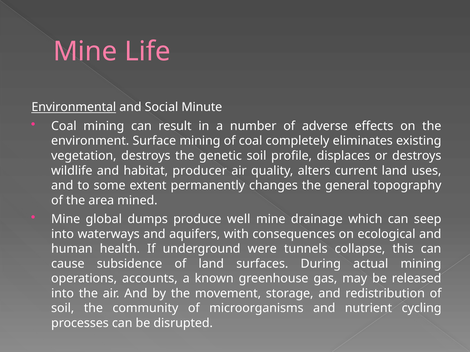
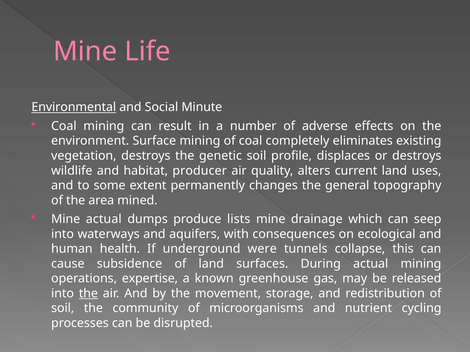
Mine global: global -> actual
well: well -> lists
accounts: accounts -> expertise
the at (88, 294) underline: none -> present
